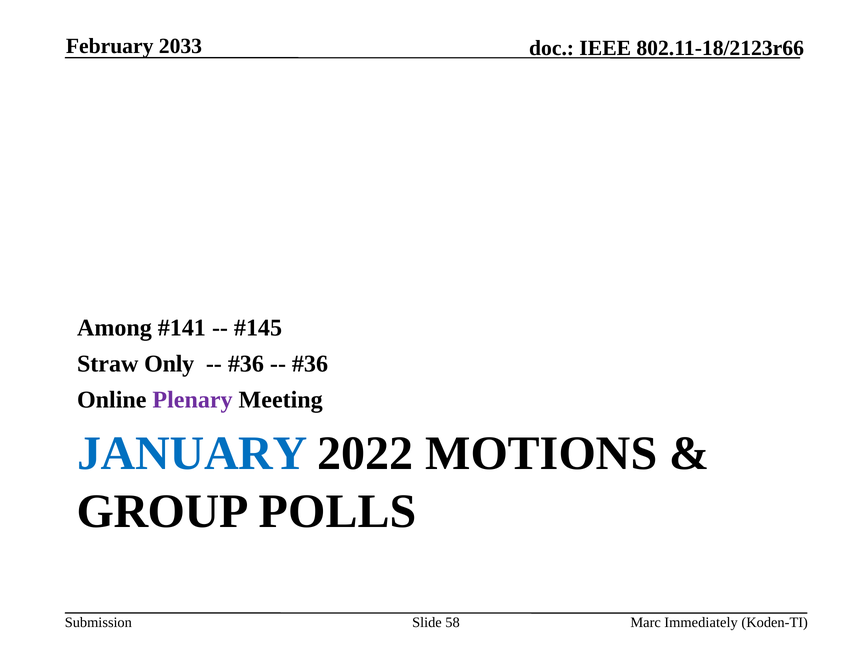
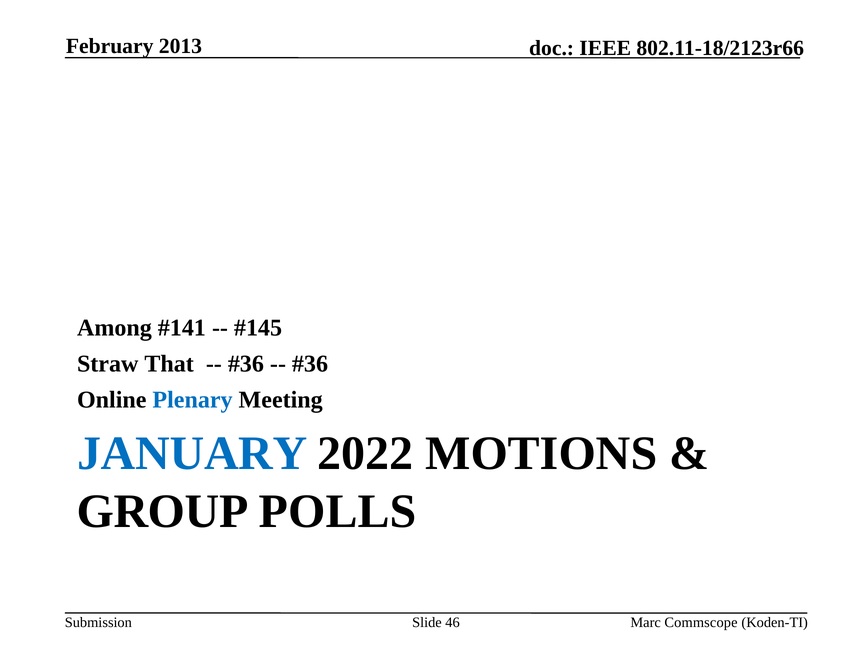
2033: 2033 -> 2013
Only: Only -> That
Plenary colour: purple -> blue
58: 58 -> 46
Immediately: Immediately -> Commscope
